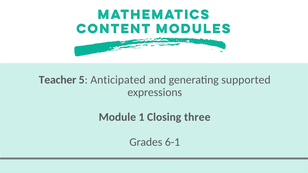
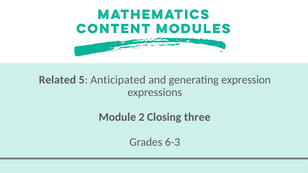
Teacher: Teacher -> Related
supported: supported -> expression
1: 1 -> 2
6-1: 6-1 -> 6-3
